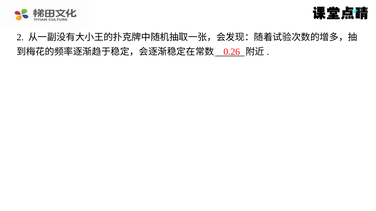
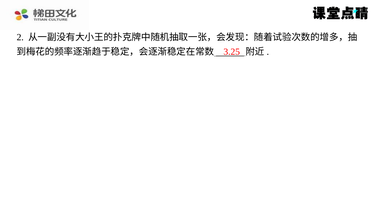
0.26: 0.26 -> 3.25
